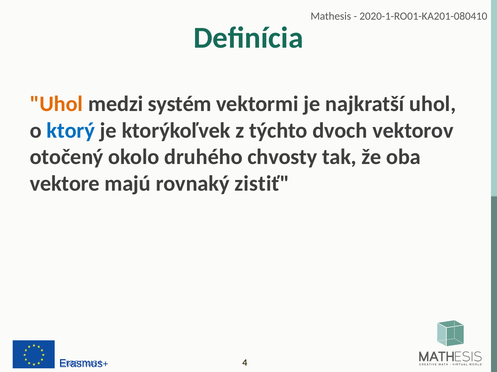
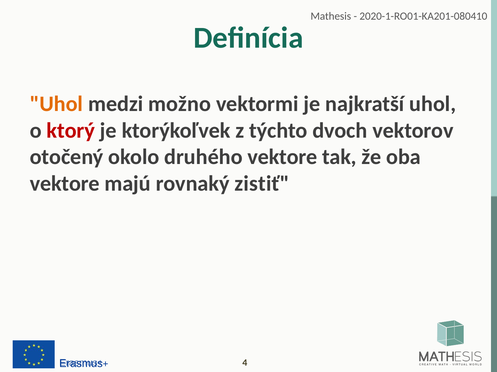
systém: systém -> možno
ktorý colour: blue -> red
druhého chvosty: chvosty -> vektore
